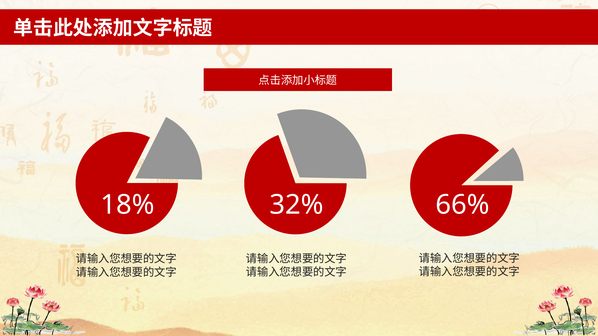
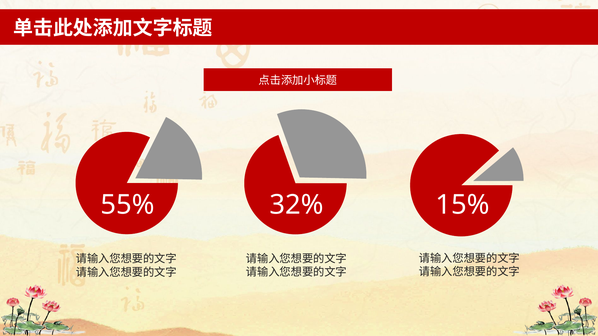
18%: 18% -> 55%
66%: 66% -> 15%
